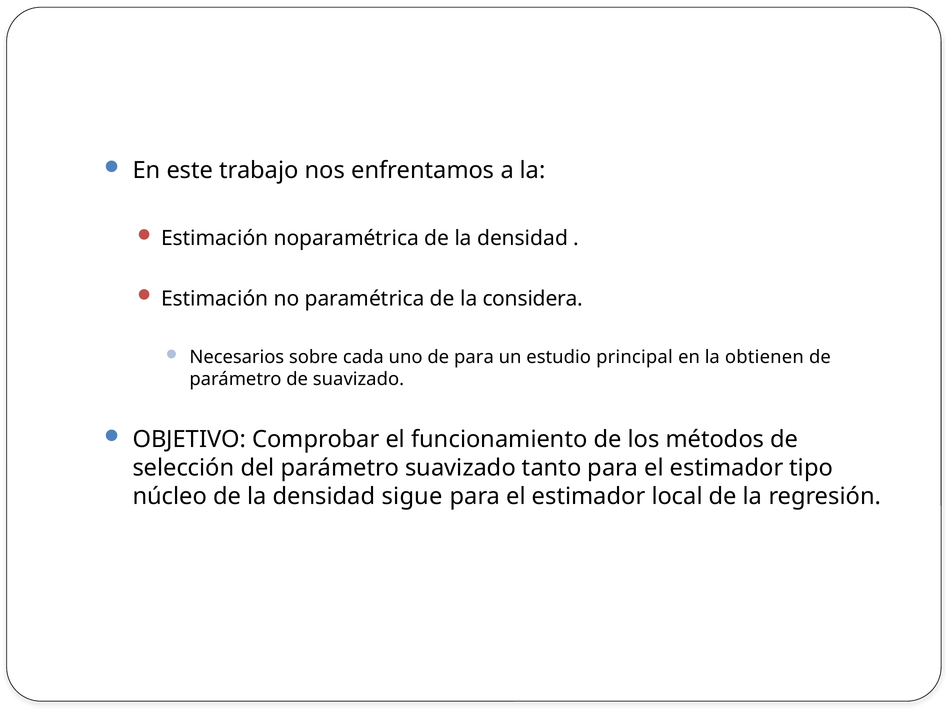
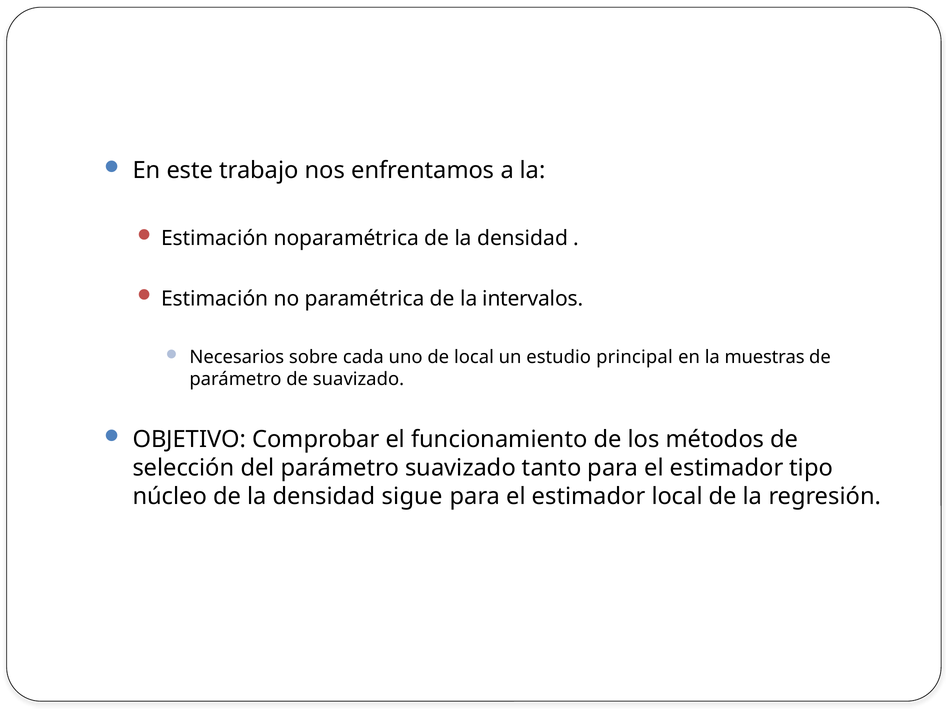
considera: considera -> intervalos
de para: para -> local
obtienen: obtienen -> muestras
